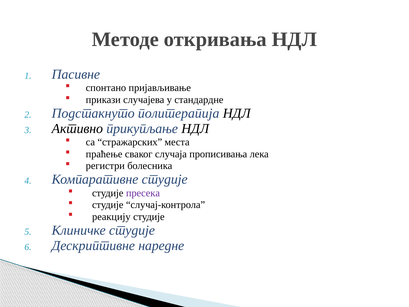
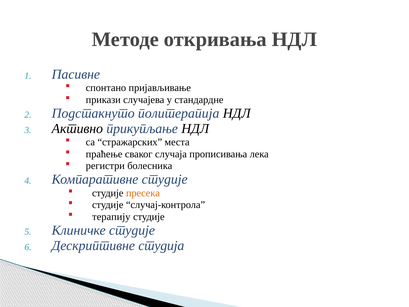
пресека colour: purple -> orange
реакцију: реакцију -> терапију
наредне: наредне -> студија
